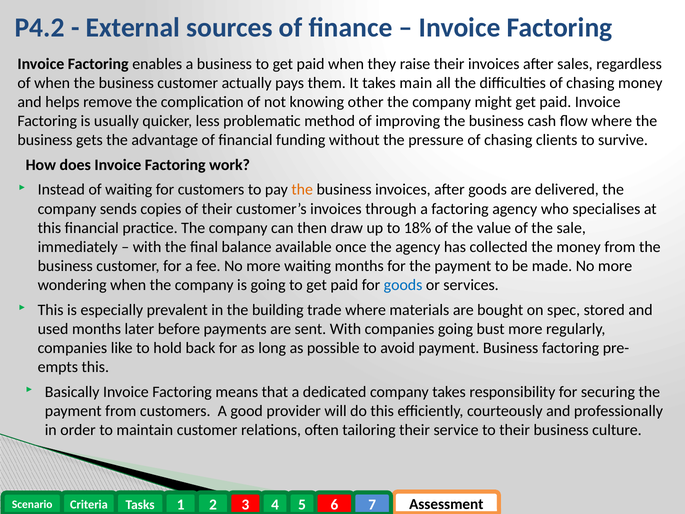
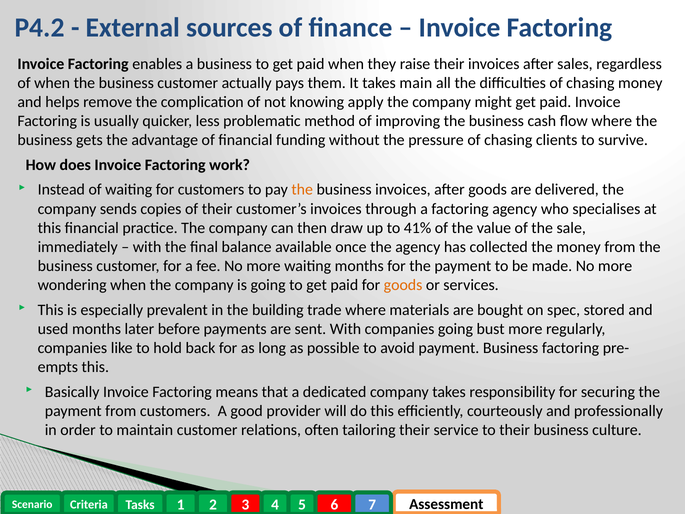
other: other -> apply
18%: 18% -> 41%
goods at (403, 285) colour: blue -> orange
